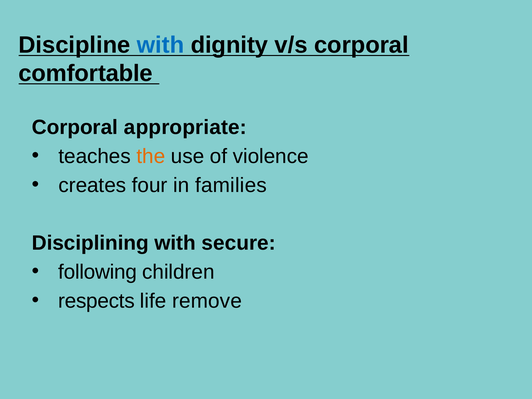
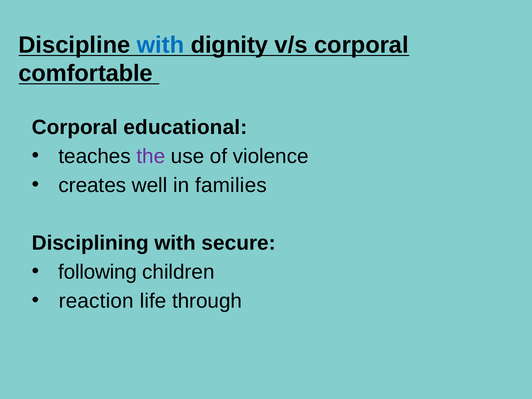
appropriate: appropriate -> educational
the colour: orange -> purple
four: four -> well
respects: respects -> reaction
remove: remove -> through
